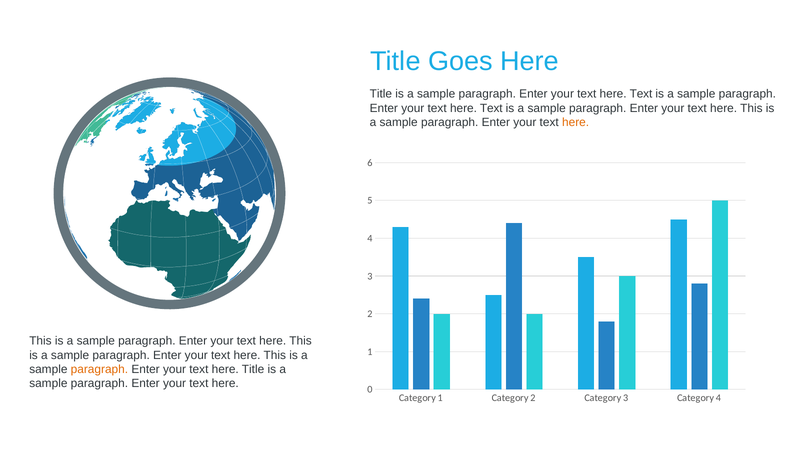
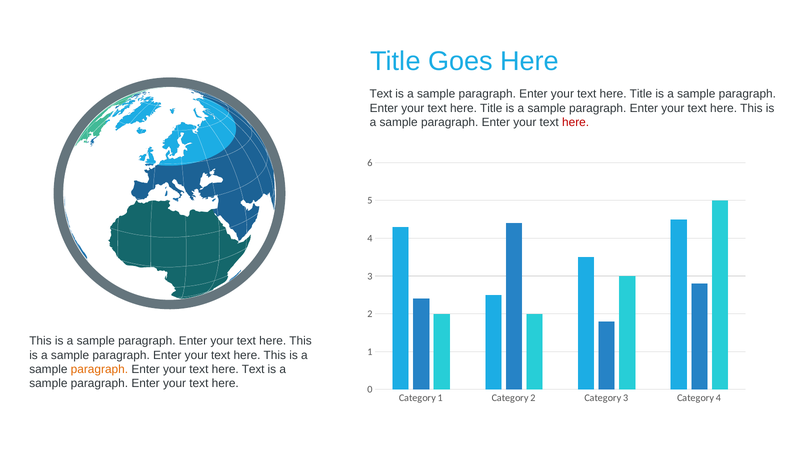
Title at (381, 94): Title -> Text
Text at (641, 94): Text -> Title
Text at (491, 108): Text -> Title
here at (576, 122) colour: orange -> red
text here Title: Title -> Text
